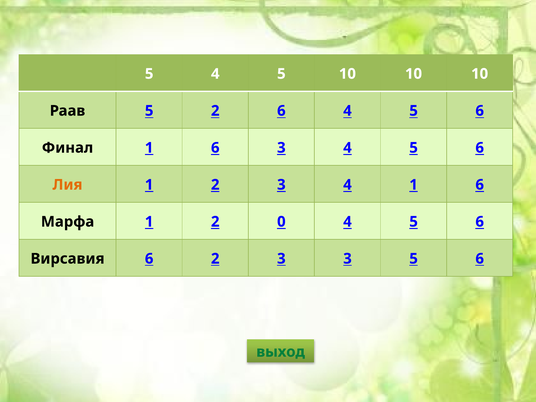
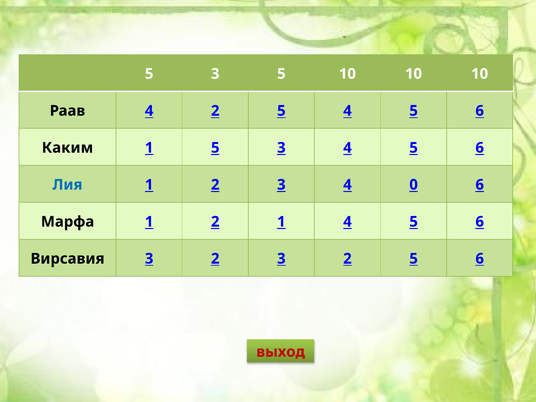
4 at (215, 74): 4 -> 3
Раав 5: 5 -> 4
6 at (281, 111): 6 -> 5
Финал: Финал -> Каким
6 at (215, 148): 6 -> 5
Лия colour: orange -> blue
4 1: 1 -> 0
2 0: 0 -> 1
Вирсавия 6: 6 -> 3
2 3 3: 3 -> 2
выход colour: green -> red
